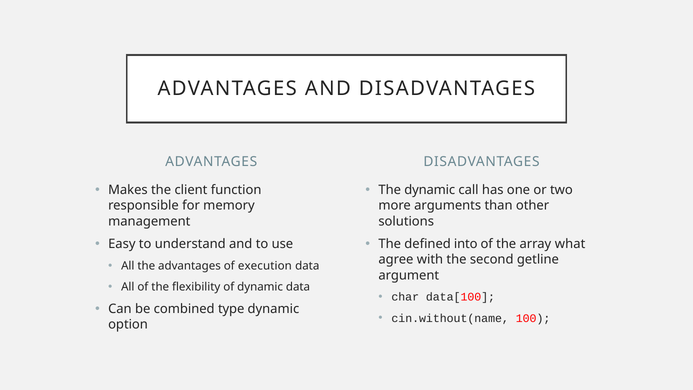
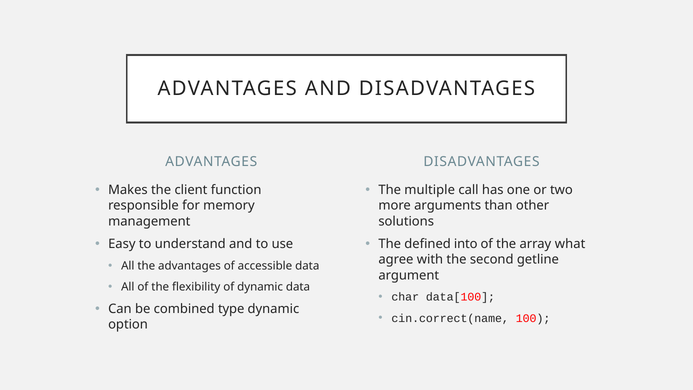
The dynamic: dynamic -> multiple
execution: execution -> accessible
cin.without(name: cin.without(name -> cin.correct(name
